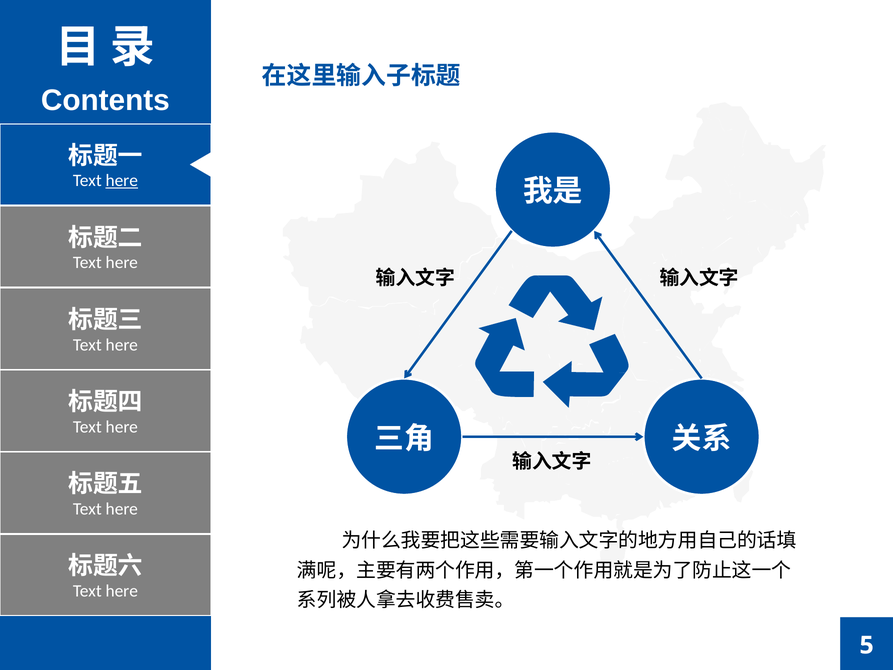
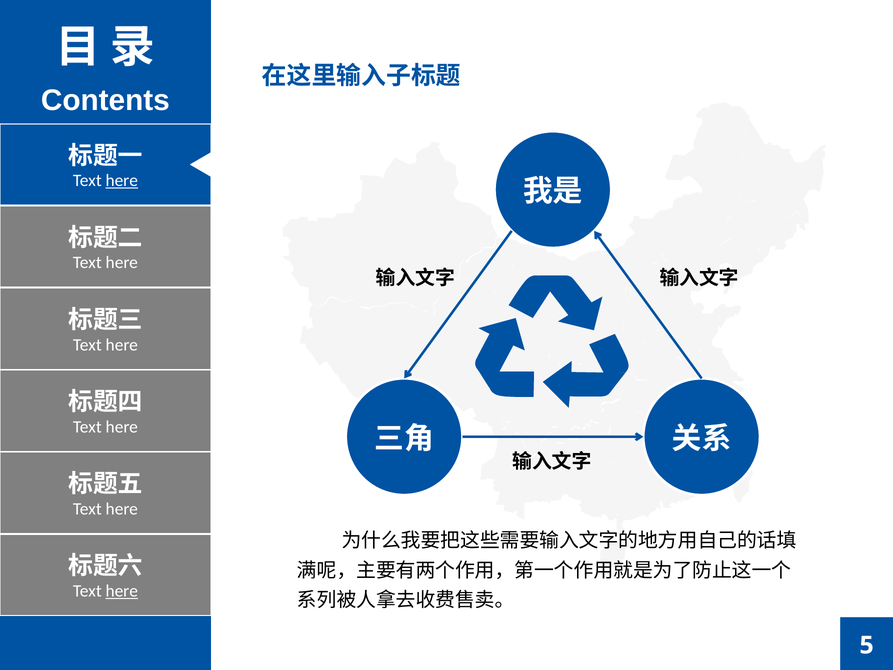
here at (122, 591) underline: none -> present
